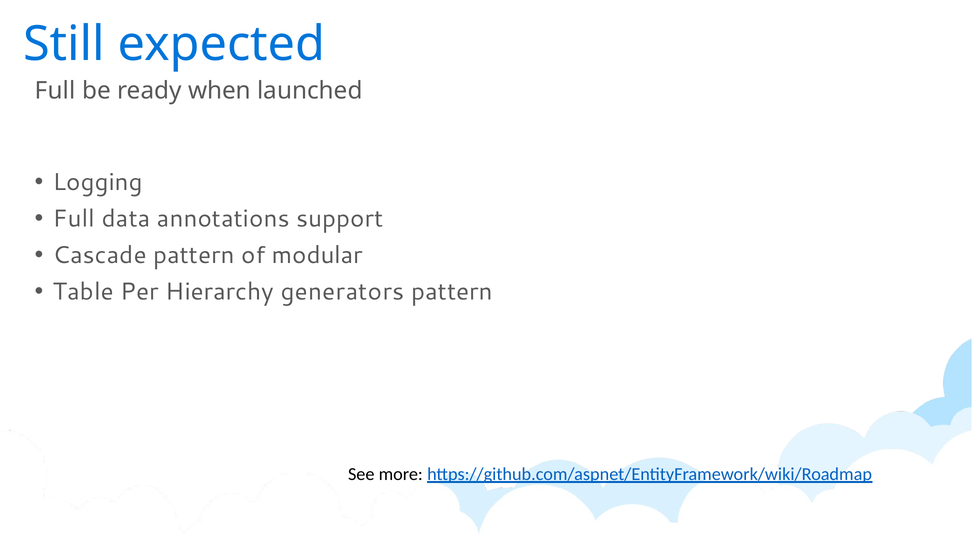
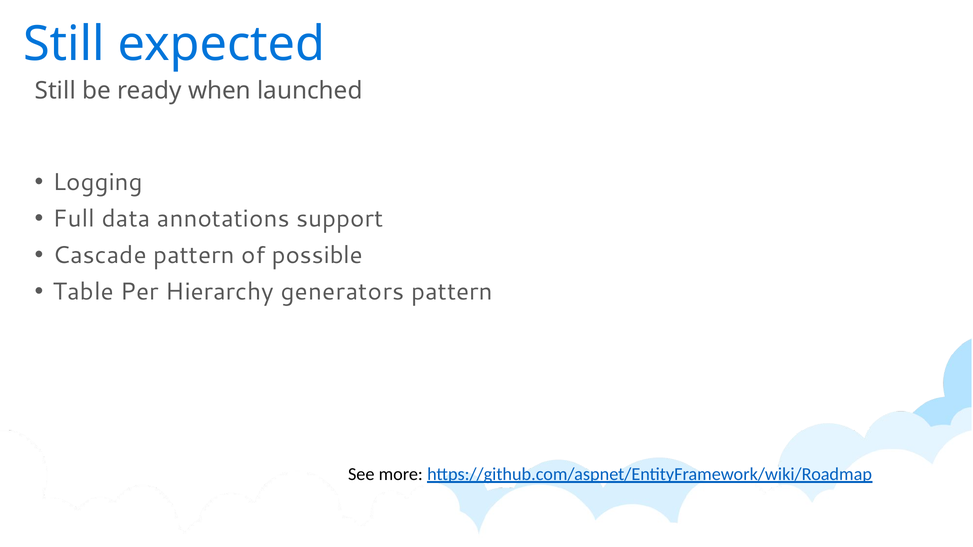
Full at (55, 91): Full -> Still
modular: modular -> possible
